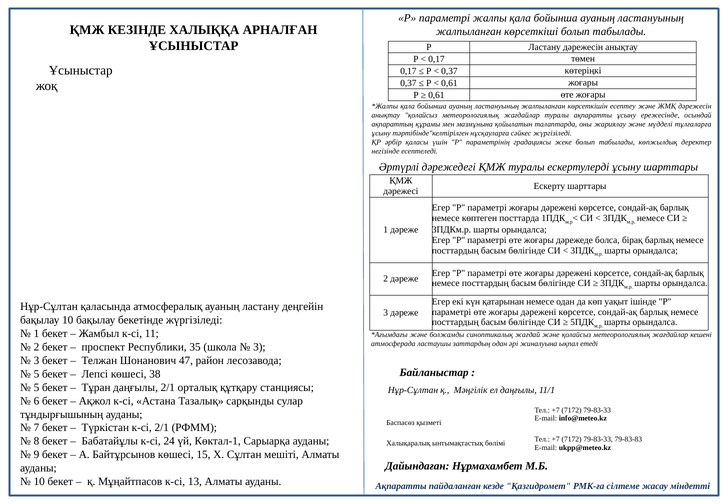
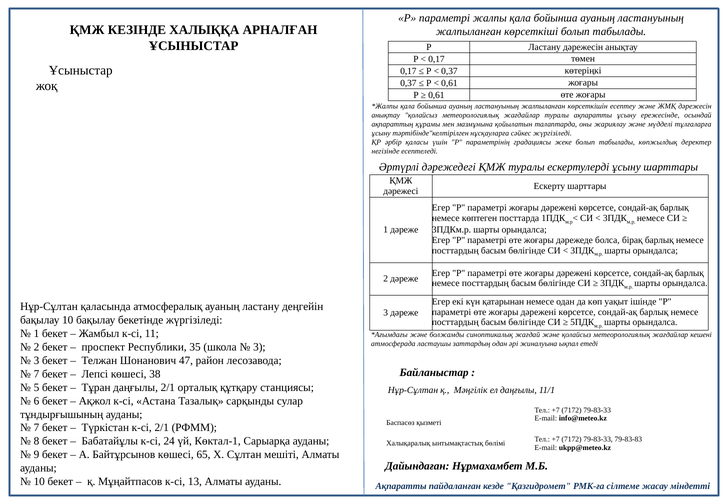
5 at (36, 374): 5 -> 7
15: 15 -> 65
